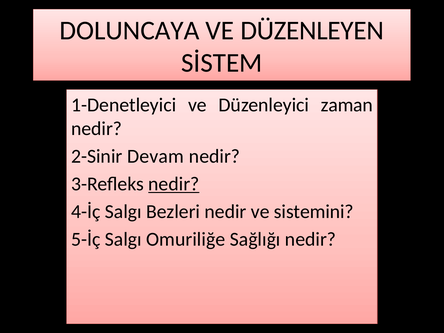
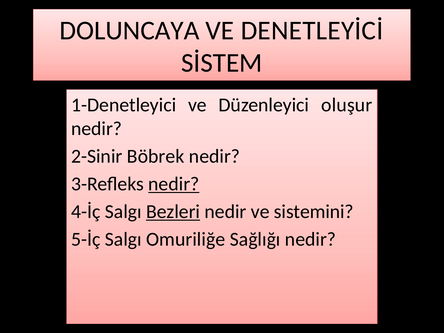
DÜZENLEYEN: DÜZENLEYEN -> DENETLEYİCİ
zaman: zaman -> oluşur
Devam: Devam -> Böbrek
Bezleri underline: none -> present
